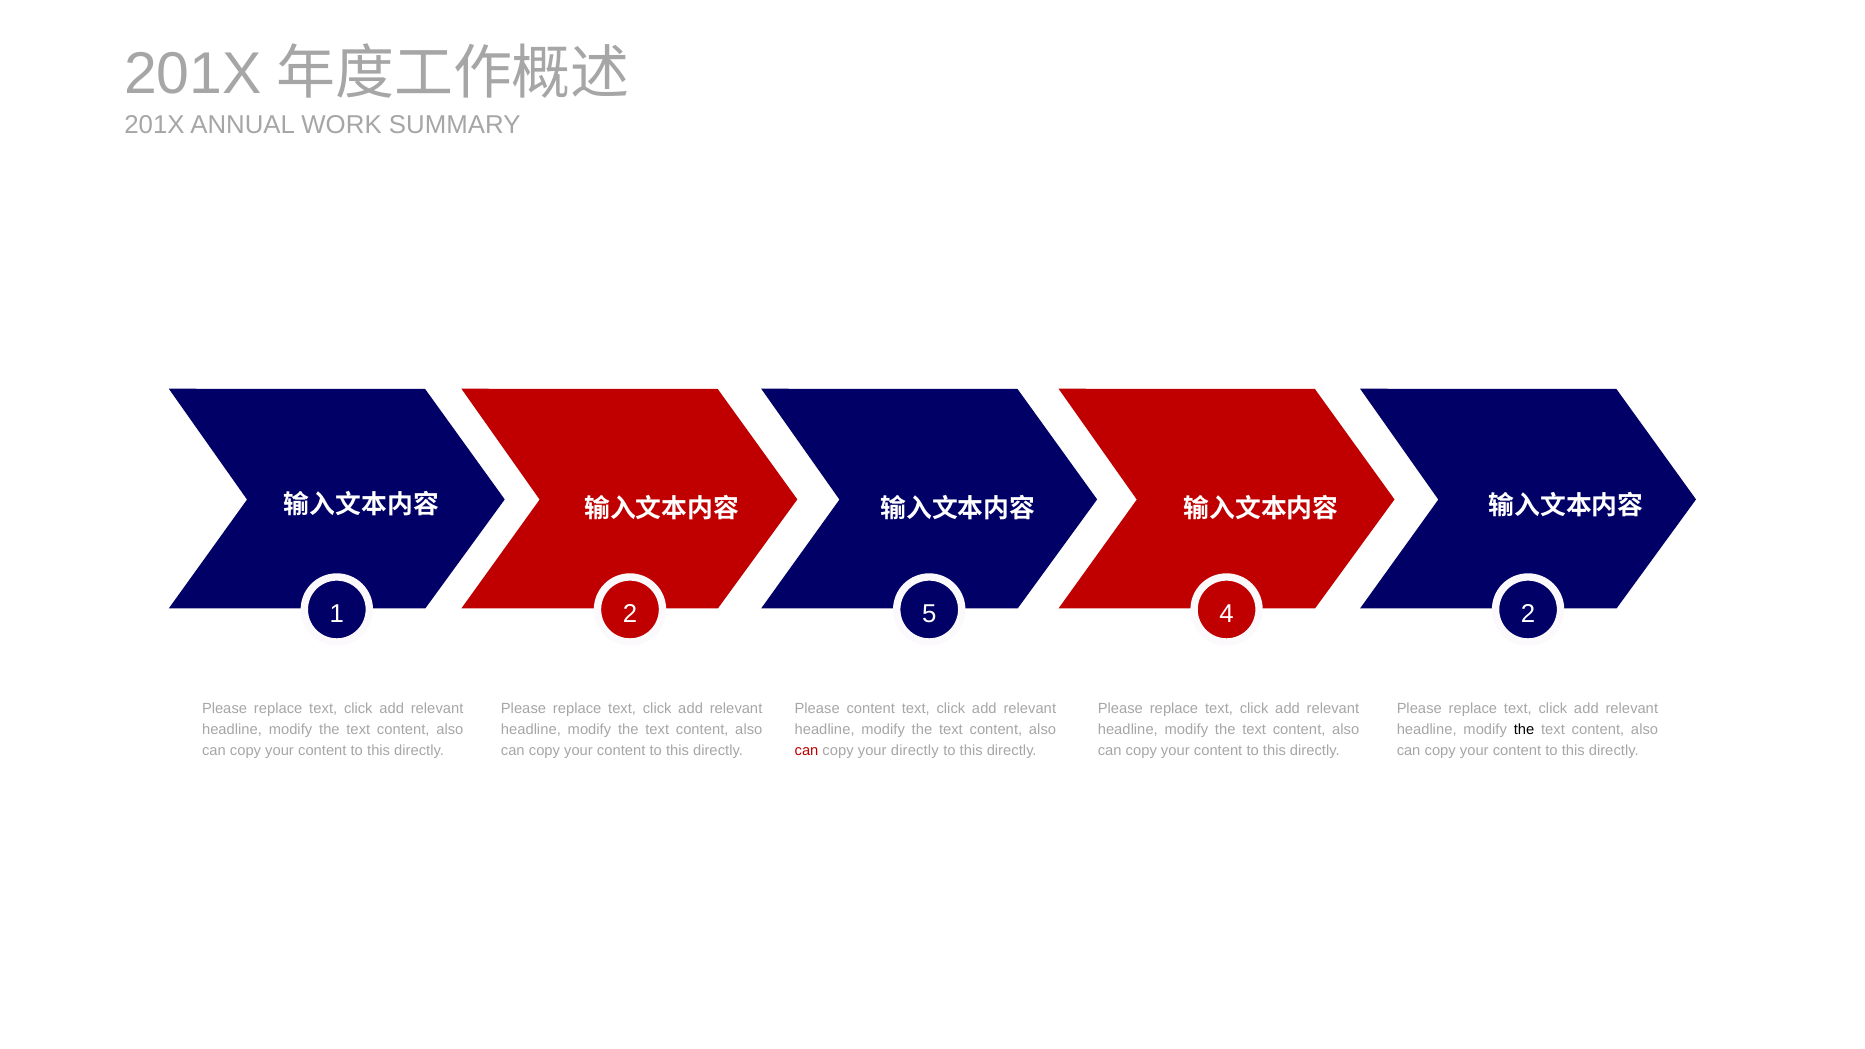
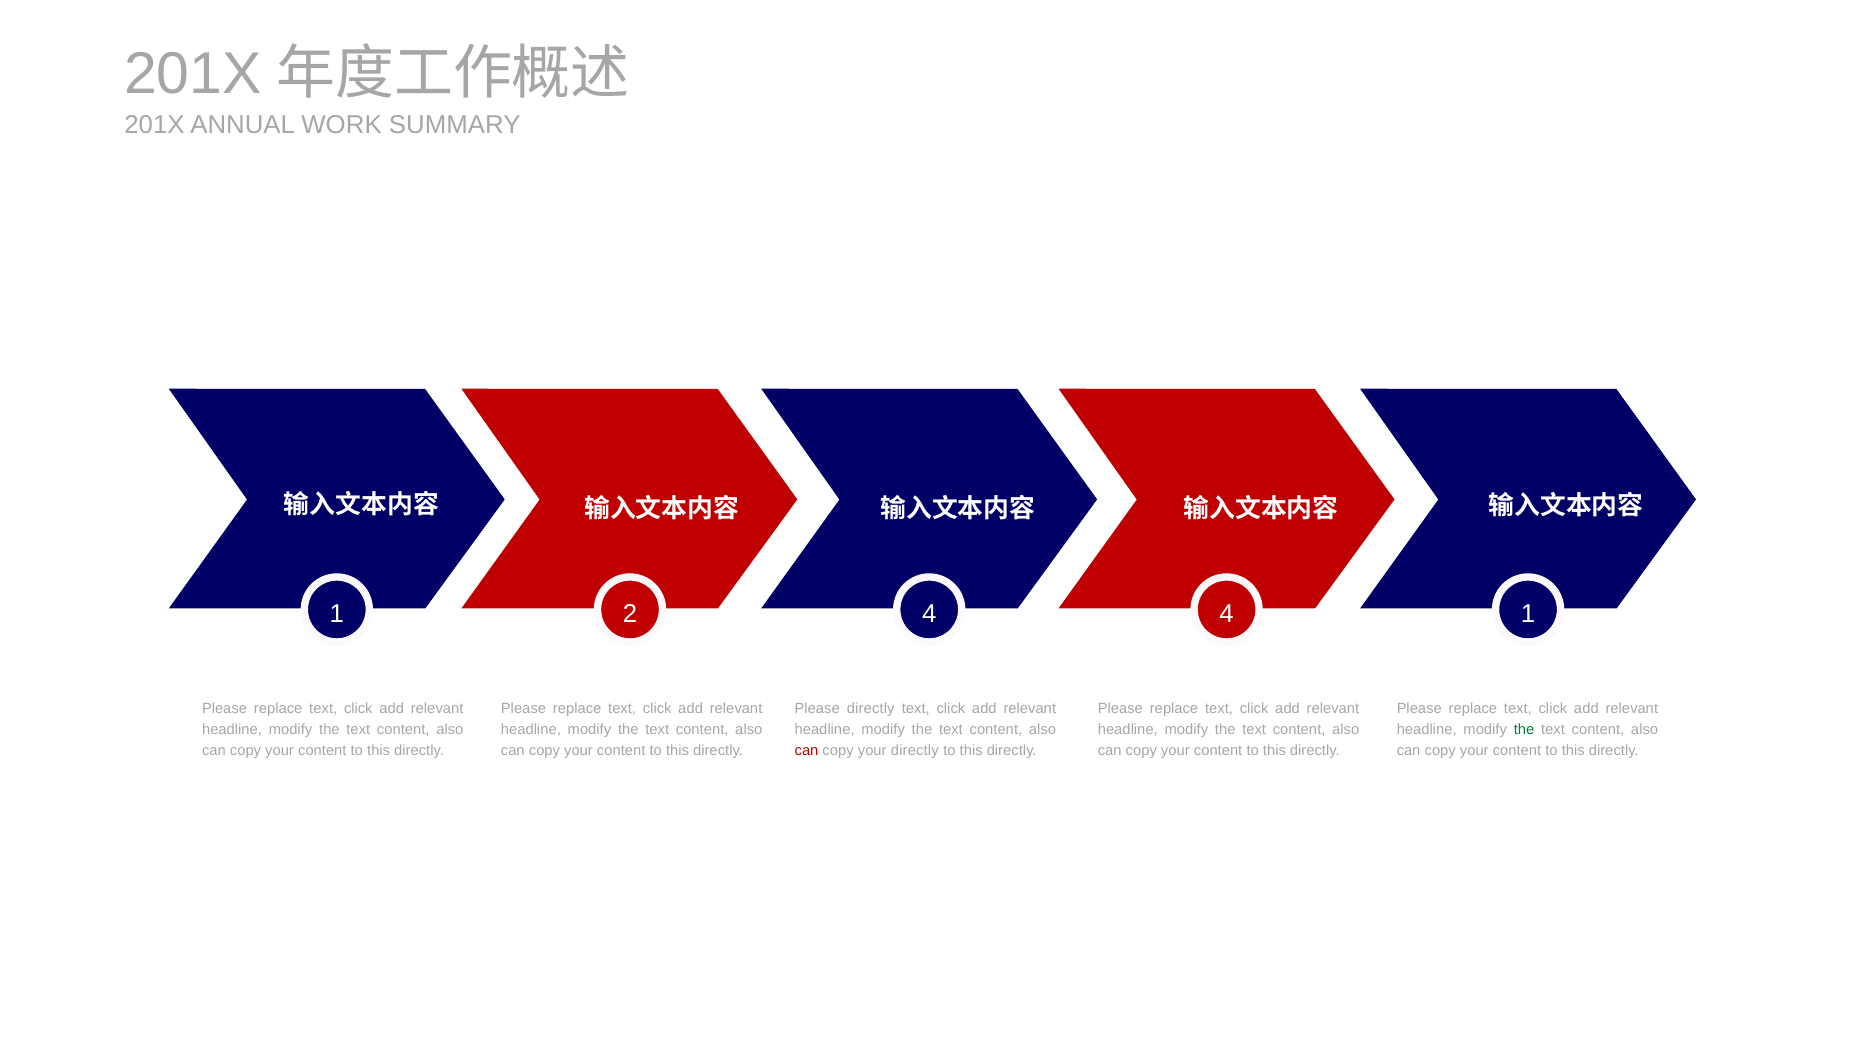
2 5: 5 -> 4
4 2: 2 -> 1
Please content: content -> directly
the at (1524, 730) colour: black -> green
